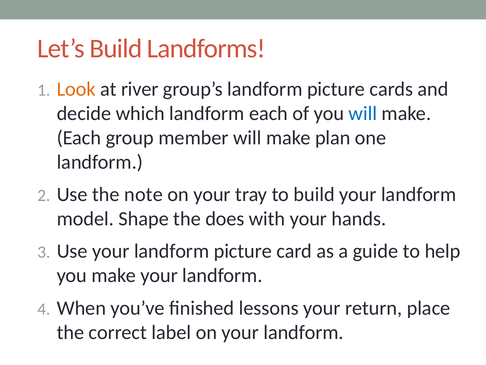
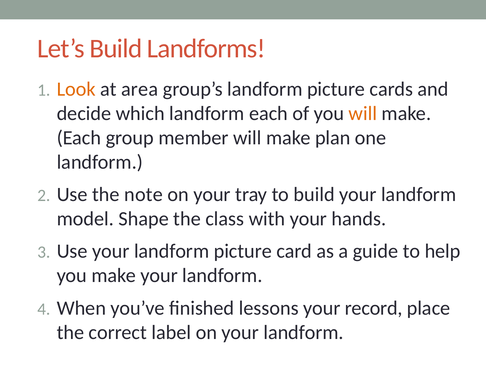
river: river -> area
will at (363, 113) colour: blue -> orange
does: does -> class
return: return -> record
